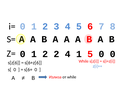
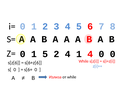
2 at (45, 54): 2 -> 5
1 5: 5 -> 4
